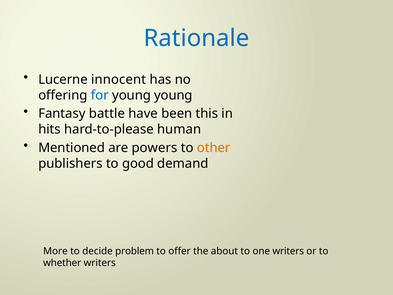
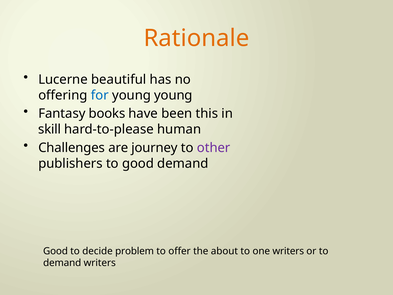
Rationale colour: blue -> orange
innocent: innocent -> beautiful
battle: battle -> books
hits: hits -> skill
Mentioned: Mentioned -> Challenges
powers: powers -> journey
other colour: orange -> purple
More at (55, 251): More -> Good
whether at (62, 263): whether -> demand
